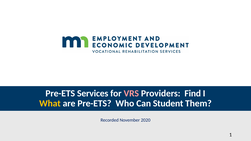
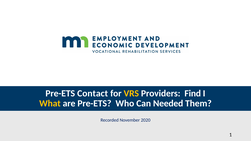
Services: Services -> Contact
VRS colour: pink -> yellow
Student: Student -> Needed
